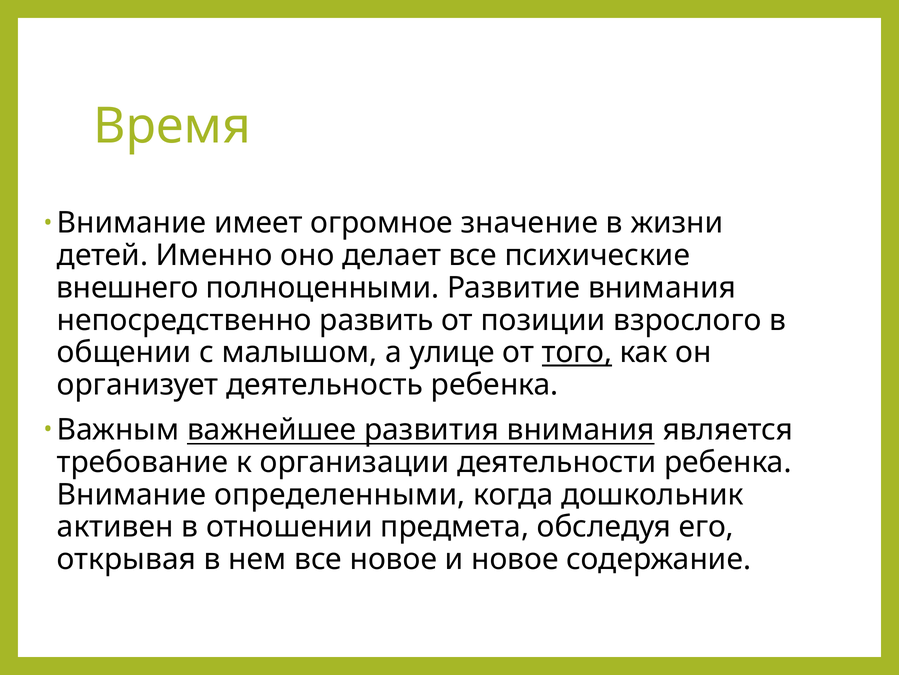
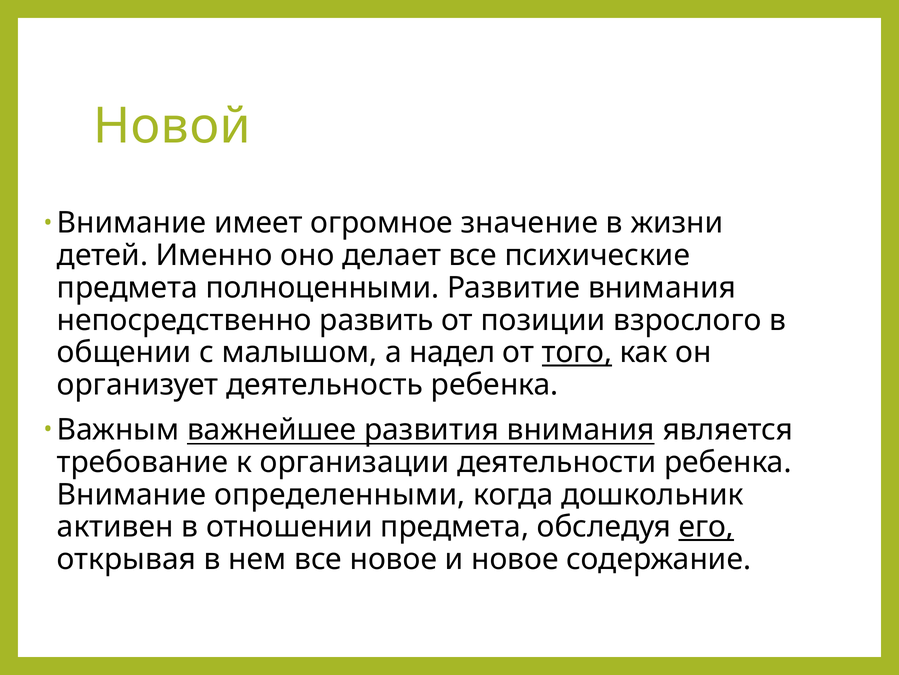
Время: Время -> Новой
внешнего at (127, 287): внешнего -> предмета
улице: улице -> надел
его underline: none -> present
